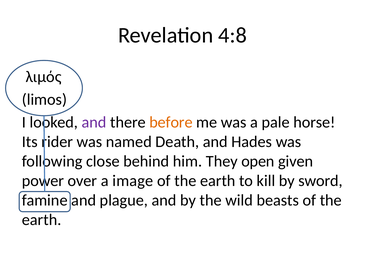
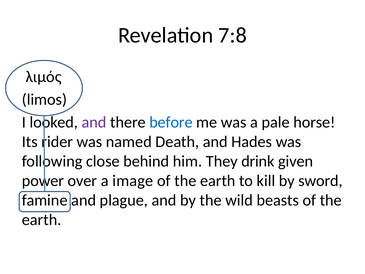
4:8: 4:8 -> 7:8
before colour: orange -> blue
open: open -> drink
